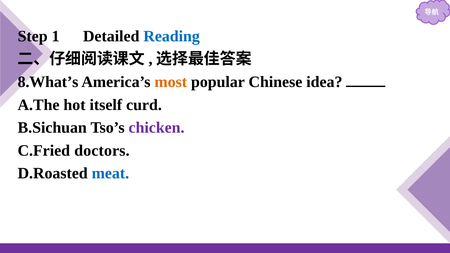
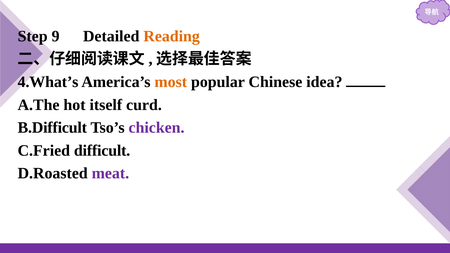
1: 1 -> 9
Reading colour: blue -> orange
8.What’s: 8.What’s -> 4.What’s
B.Sichuan: B.Sichuan -> B.Difficult
doctors: doctors -> difficult
meat colour: blue -> purple
